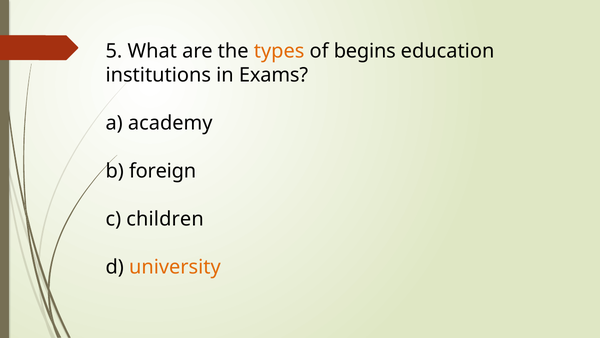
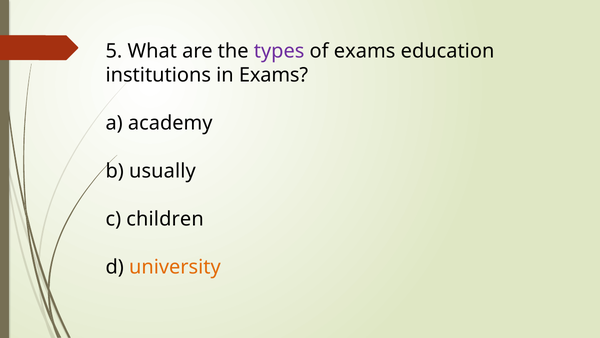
types colour: orange -> purple
of begins: begins -> exams
foreign: foreign -> usually
